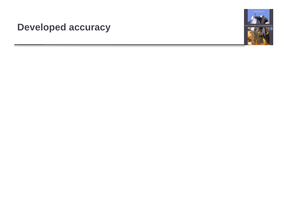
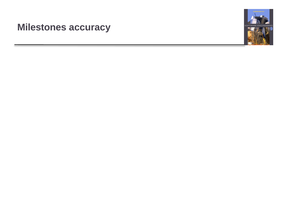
Developed: Developed -> Milestones
